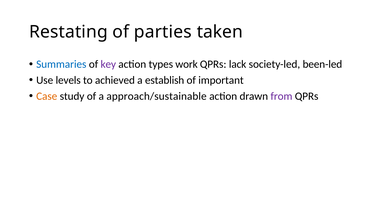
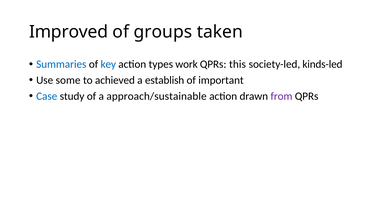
Restating: Restating -> Improved
parties: parties -> groups
key colour: purple -> blue
lack: lack -> this
been-led: been-led -> kinds-led
levels: levels -> some
Case colour: orange -> blue
